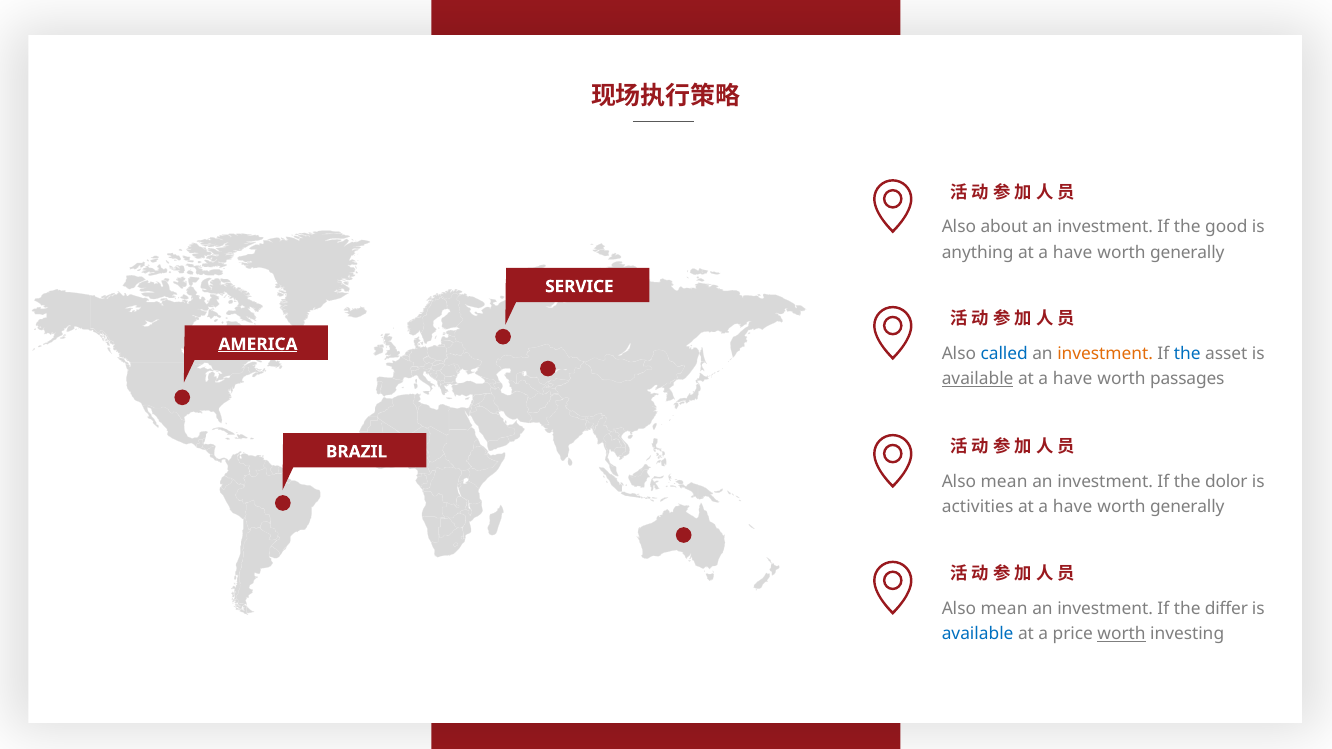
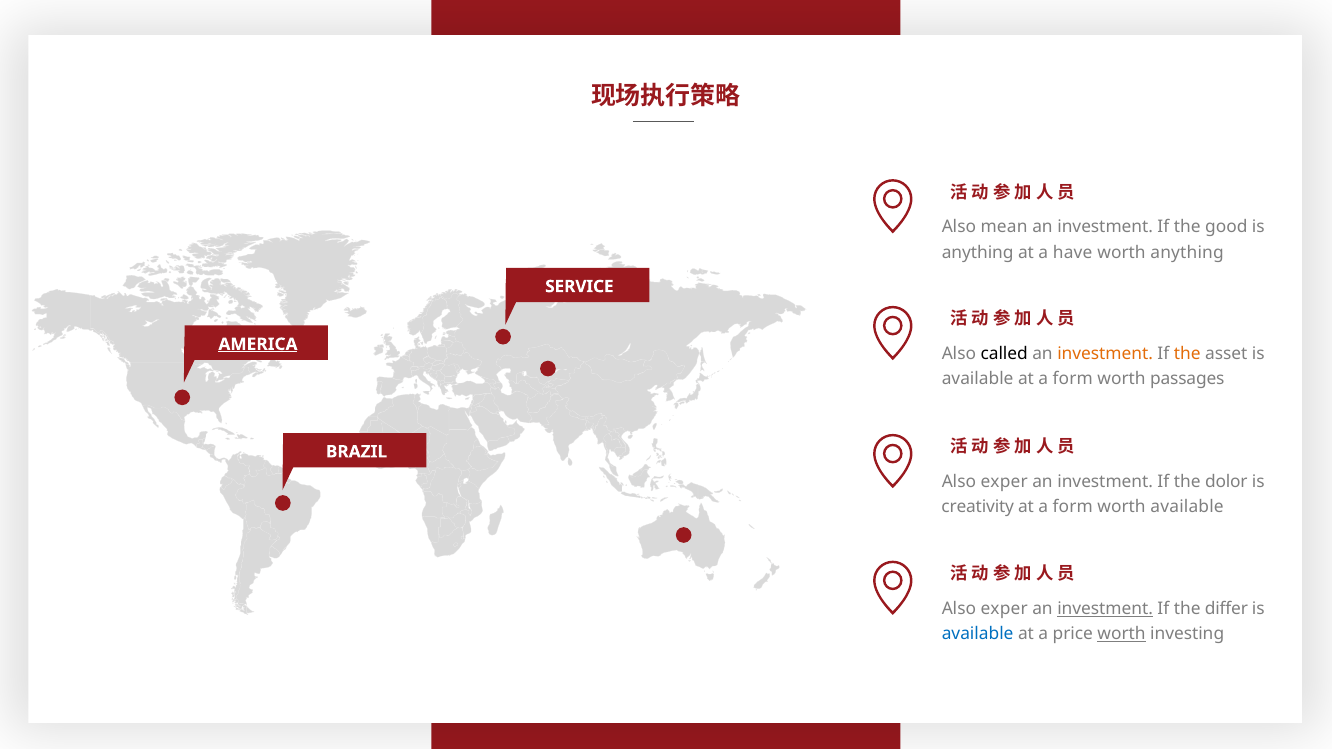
about: about -> mean
generally at (1187, 252): generally -> anything
called colour: blue -> black
the at (1187, 354) colour: blue -> orange
available at (978, 379) underline: present -> none
have at (1073, 379): have -> form
mean at (1004, 482): mean -> exper
activities: activities -> creativity
have at (1073, 507): have -> form
generally at (1187, 507): generally -> available
mean at (1004, 609): mean -> exper
investment at (1105, 609) underline: none -> present
